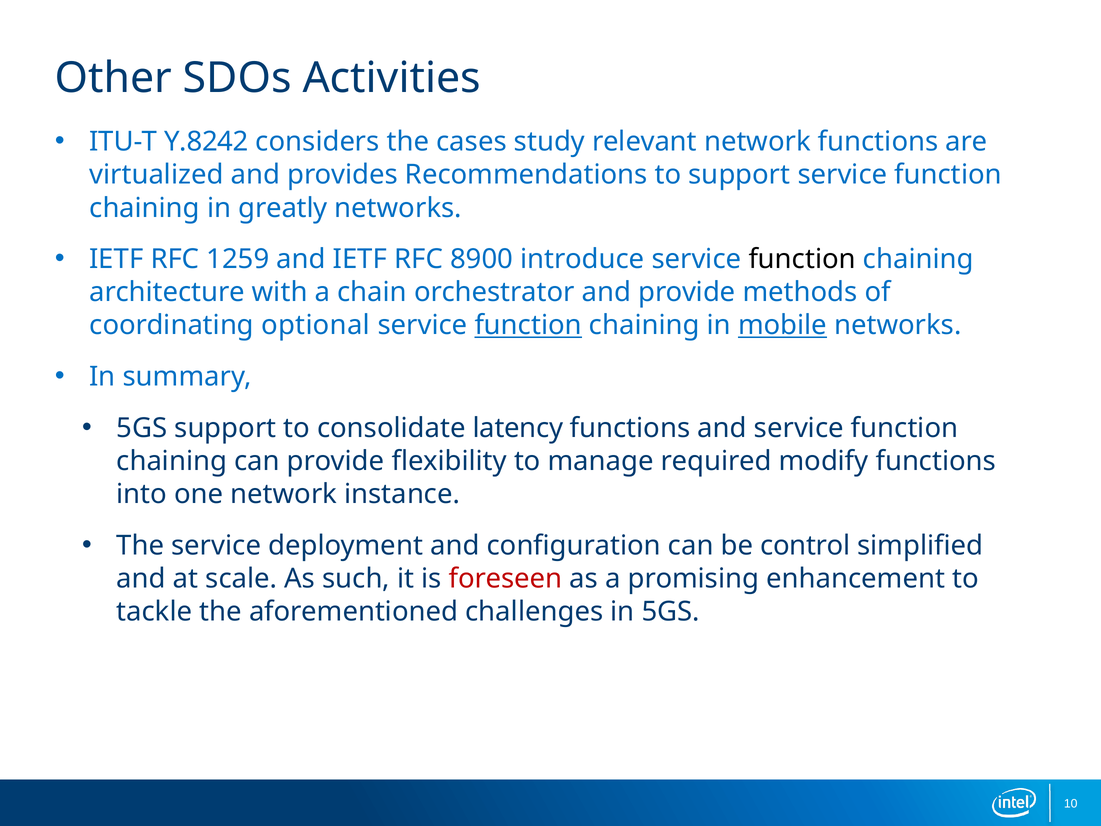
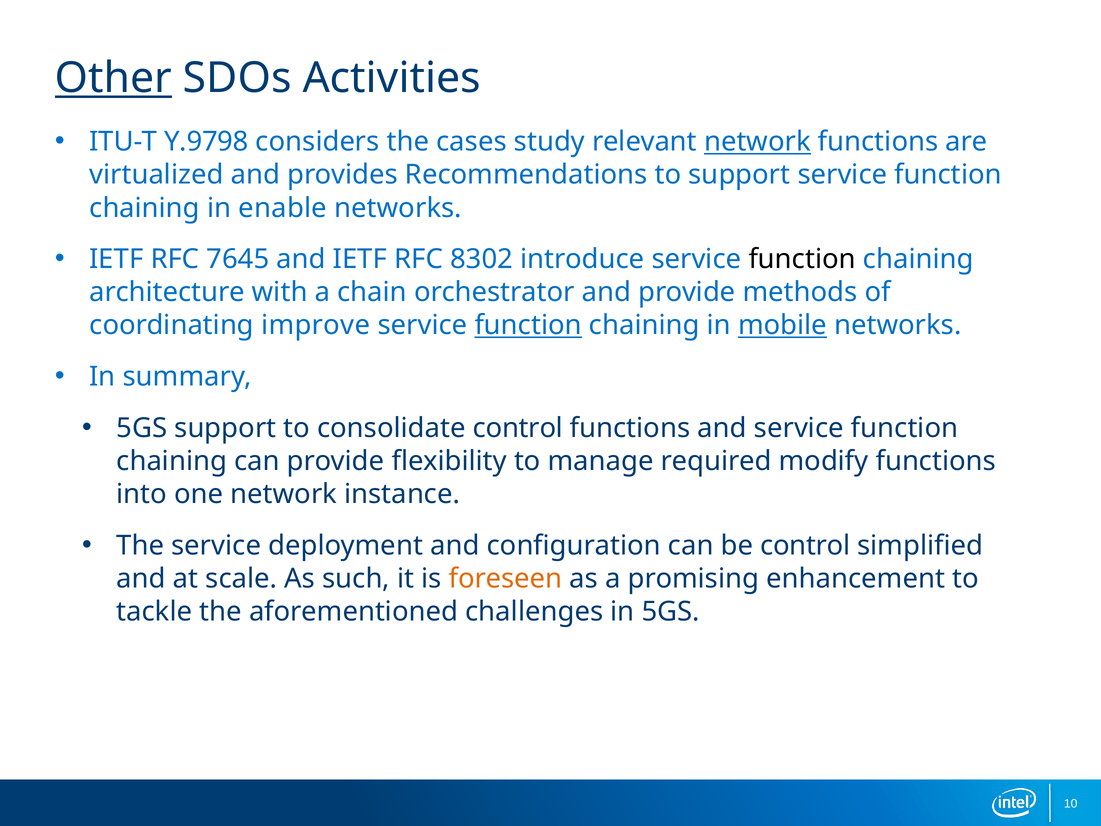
Other underline: none -> present
Y.8242: Y.8242 -> Y.9798
network at (757, 142) underline: none -> present
greatly: greatly -> enable
1259: 1259 -> 7645
8900: 8900 -> 8302
optional: optional -> improve
consolidate latency: latency -> control
foreseen colour: red -> orange
